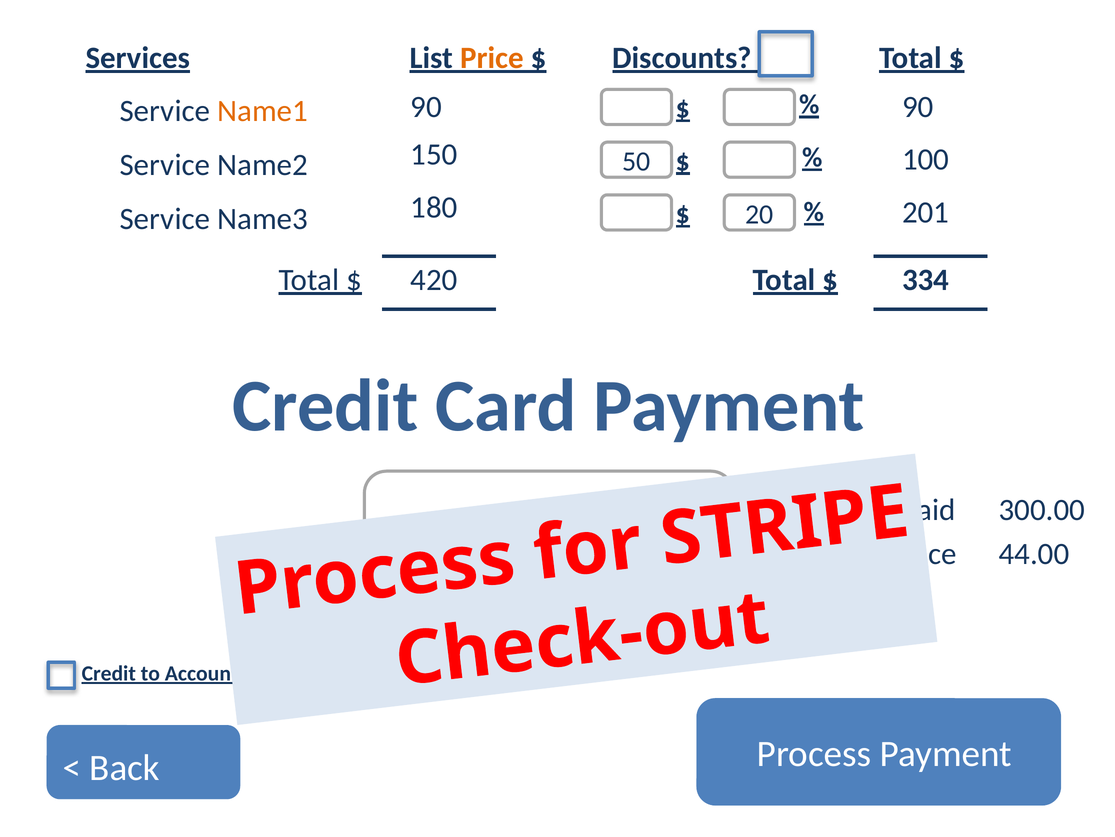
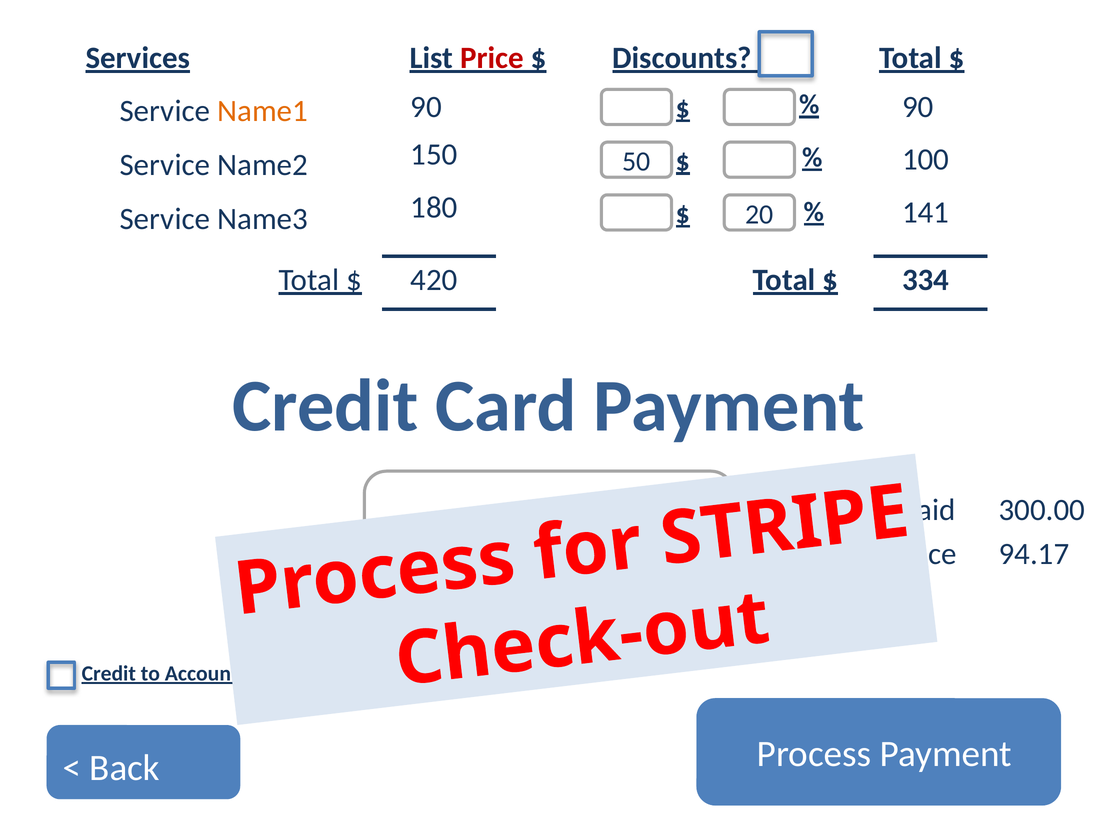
Price colour: orange -> red
201: 201 -> 141
44.00: 44.00 -> 94.17
